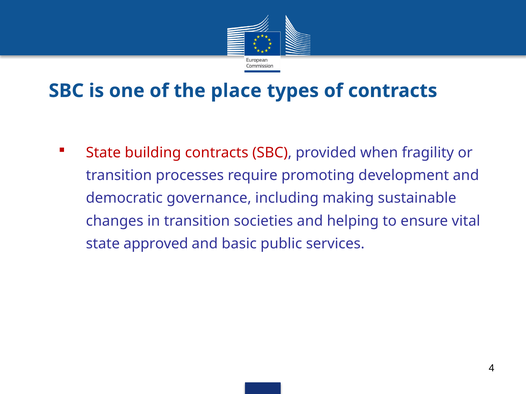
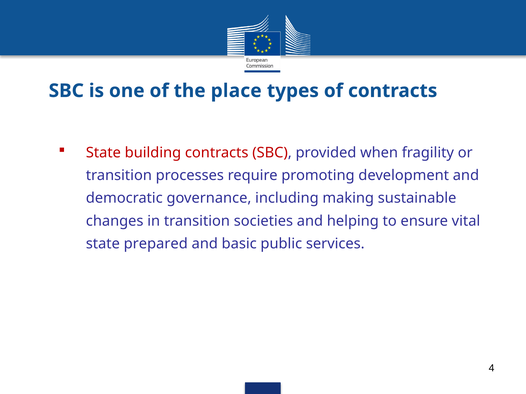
approved: approved -> prepared
